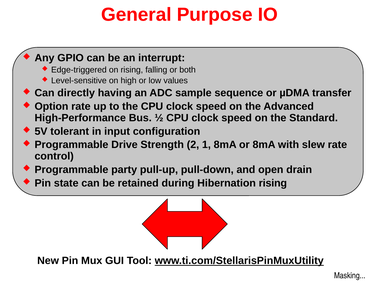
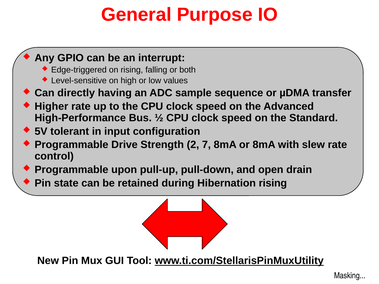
Option: Option -> Higher
1: 1 -> 7
party: party -> upon
